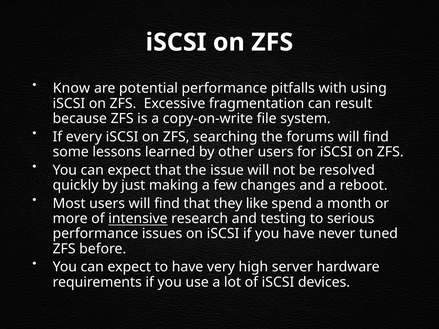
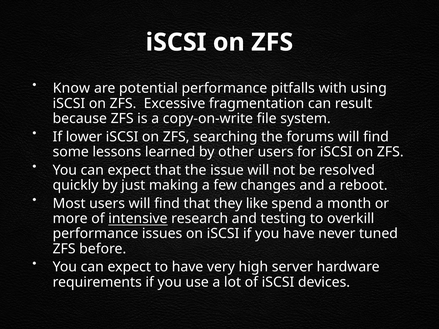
every: every -> lower
serious: serious -> overkill
